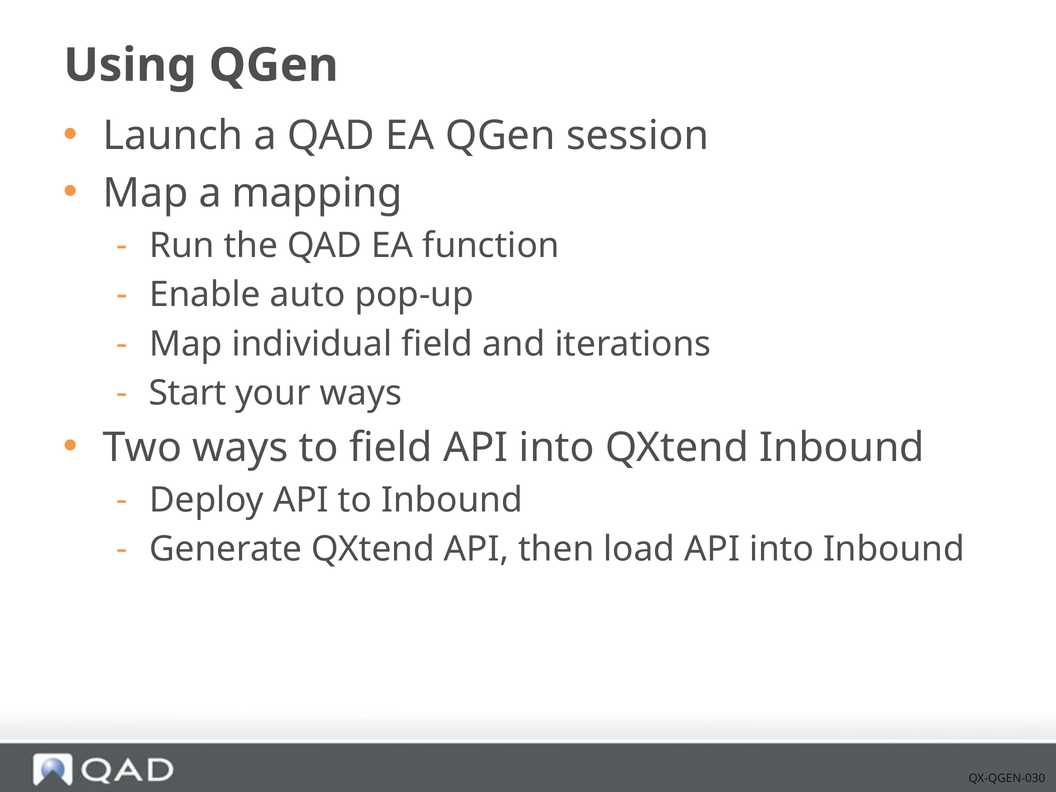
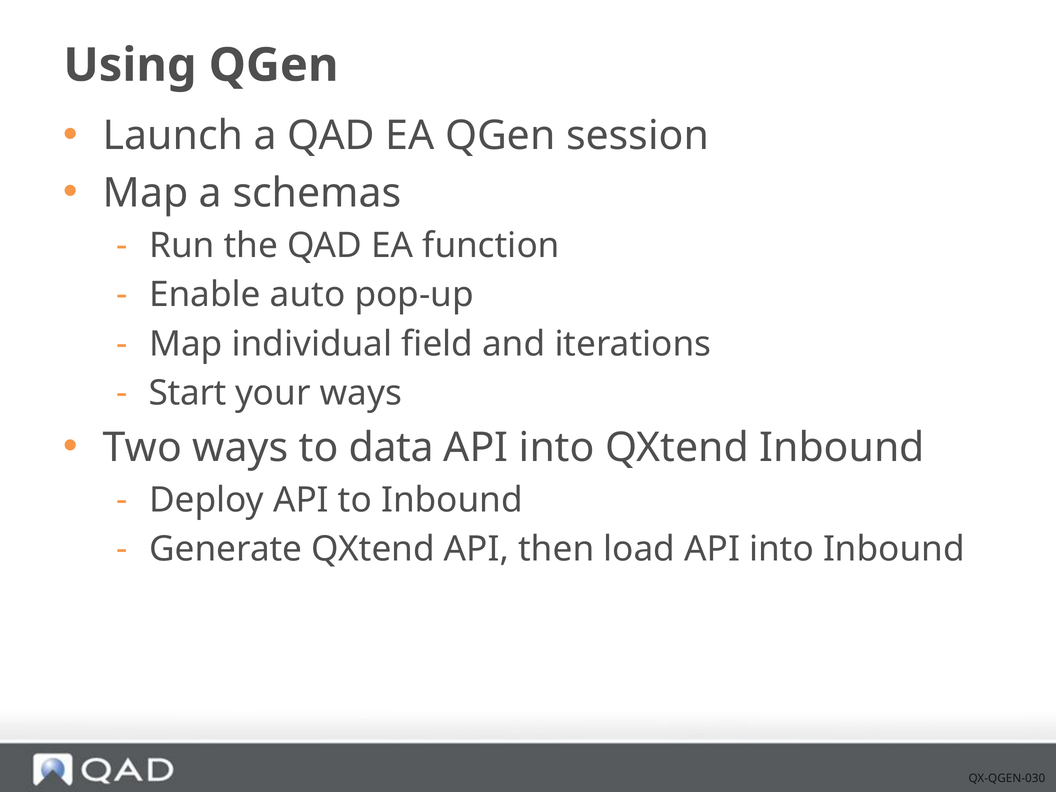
mapping: mapping -> schemas
to field: field -> data
